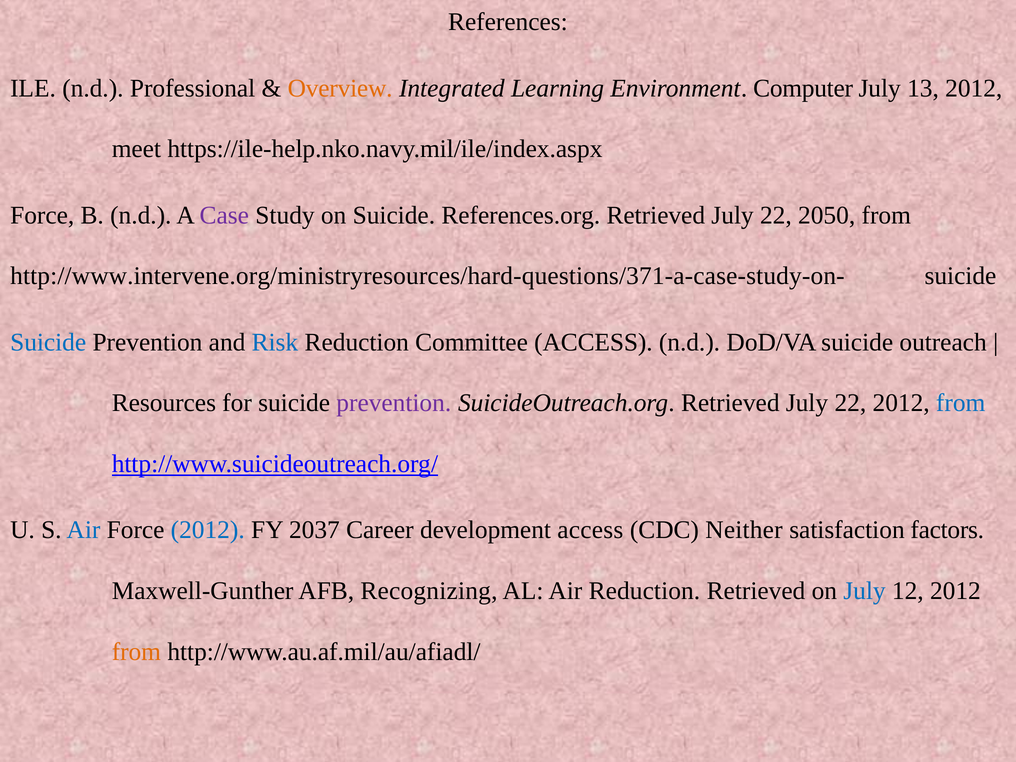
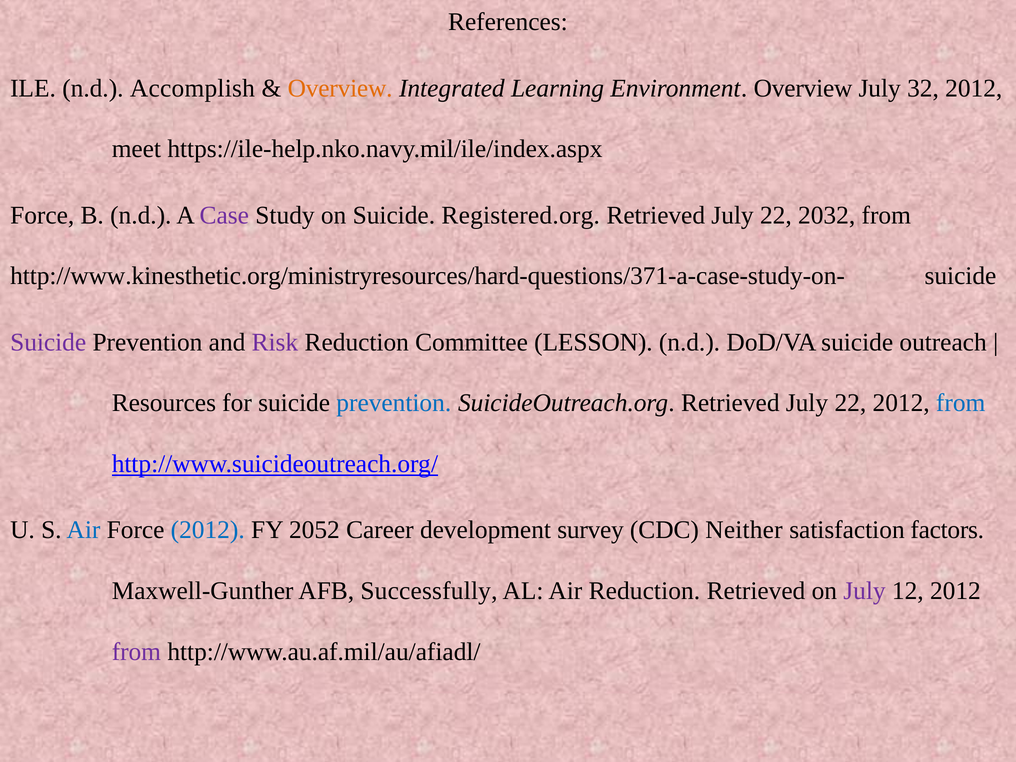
Professional: Professional -> Accomplish
Environment Computer: Computer -> Overview
13: 13 -> 32
References.org: References.org -> Registered.org
2050: 2050 -> 2032
http://www.intervene.org/ministryresources/hard-questions/371-a-case-study-on-: http://www.intervene.org/ministryresources/hard-questions/371-a-case-study-on- -> http://www.kinesthetic.org/ministryresources/hard-questions/371-a-case-study-on-
Suicide at (48, 342) colour: blue -> purple
Risk colour: blue -> purple
Committee ACCESS: ACCESS -> LESSON
prevention at (394, 403) colour: purple -> blue
2037: 2037 -> 2052
development access: access -> survey
Recognizing: Recognizing -> Successfully
July at (864, 591) colour: blue -> purple
from at (136, 652) colour: orange -> purple
